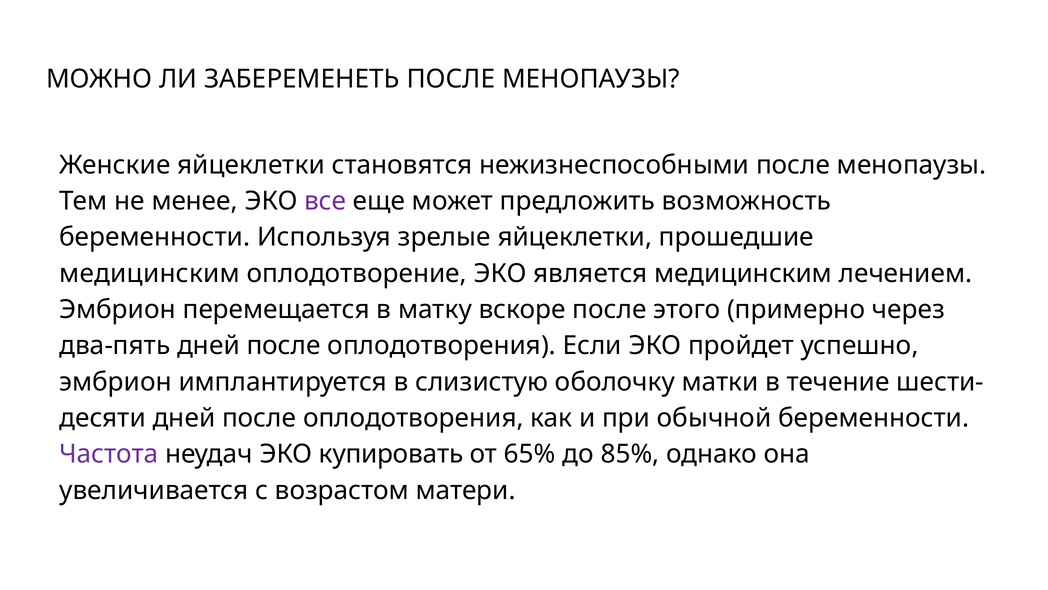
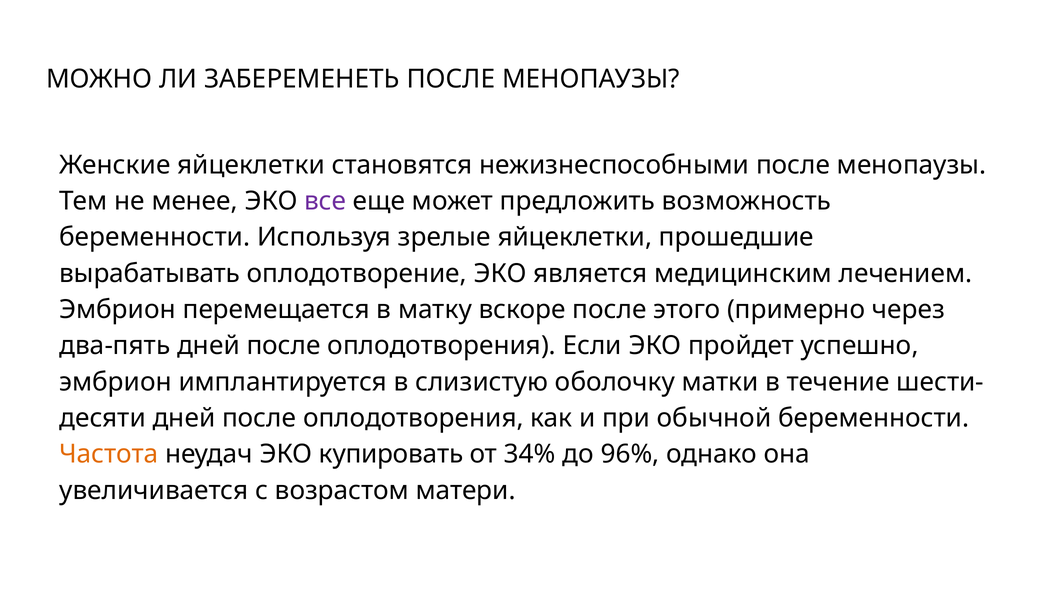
медицинским at (150, 273): медицинским -> вырабатывать
Частота colour: purple -> orange
65%: 65% -> 34%
85%: 85% -> 96%
